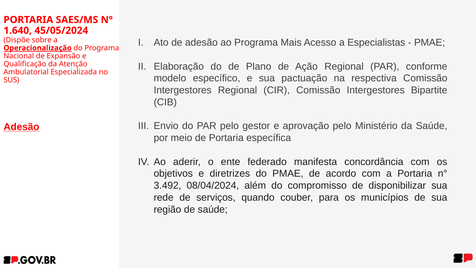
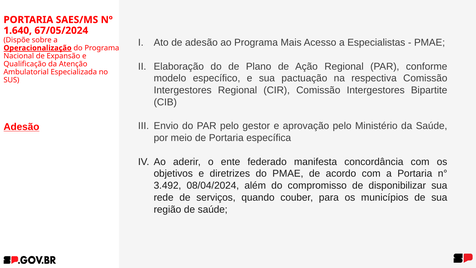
45/05/2024: 45/05/2024 -> 67/05/2024
